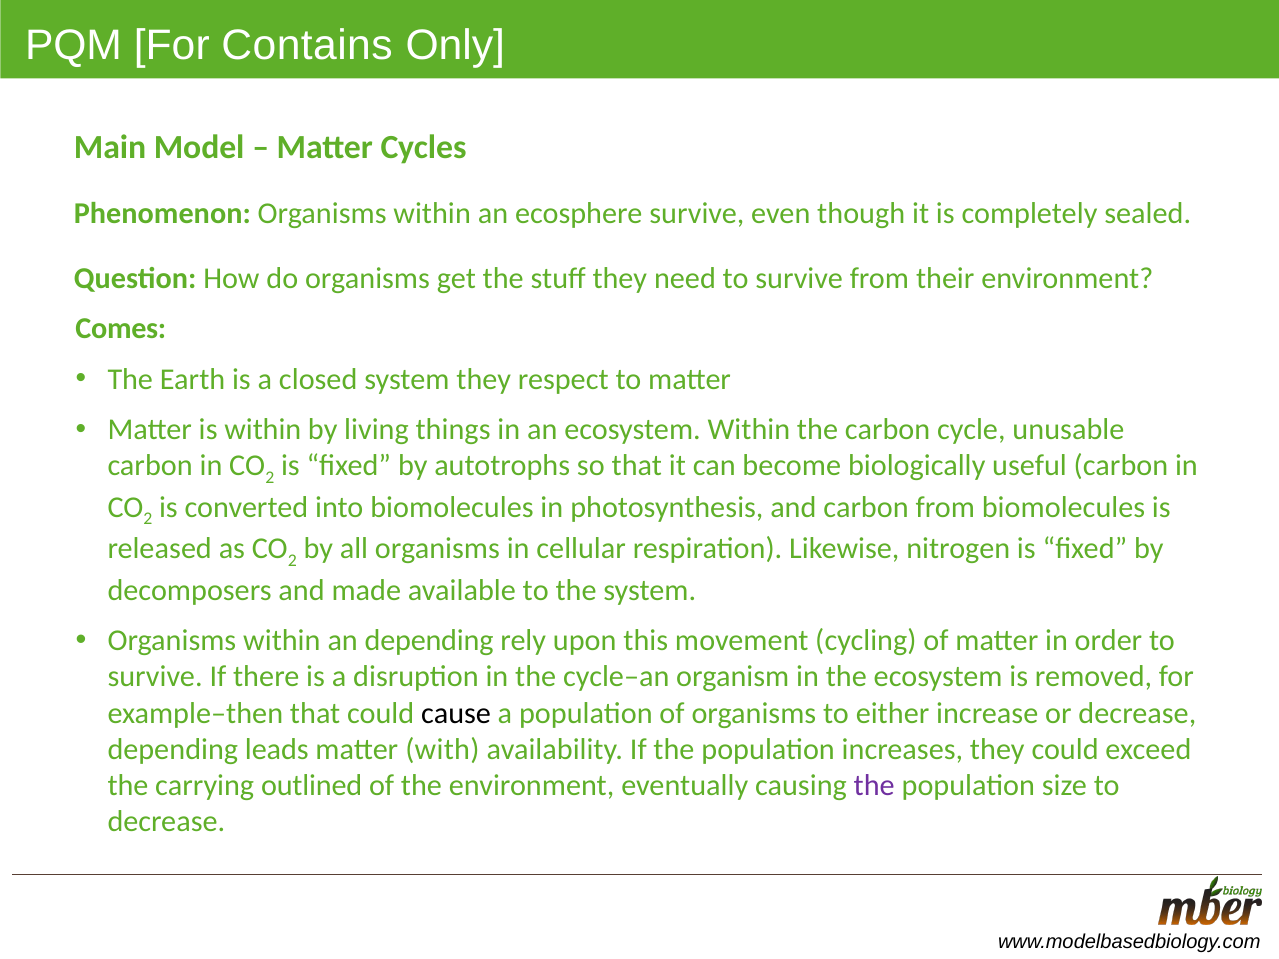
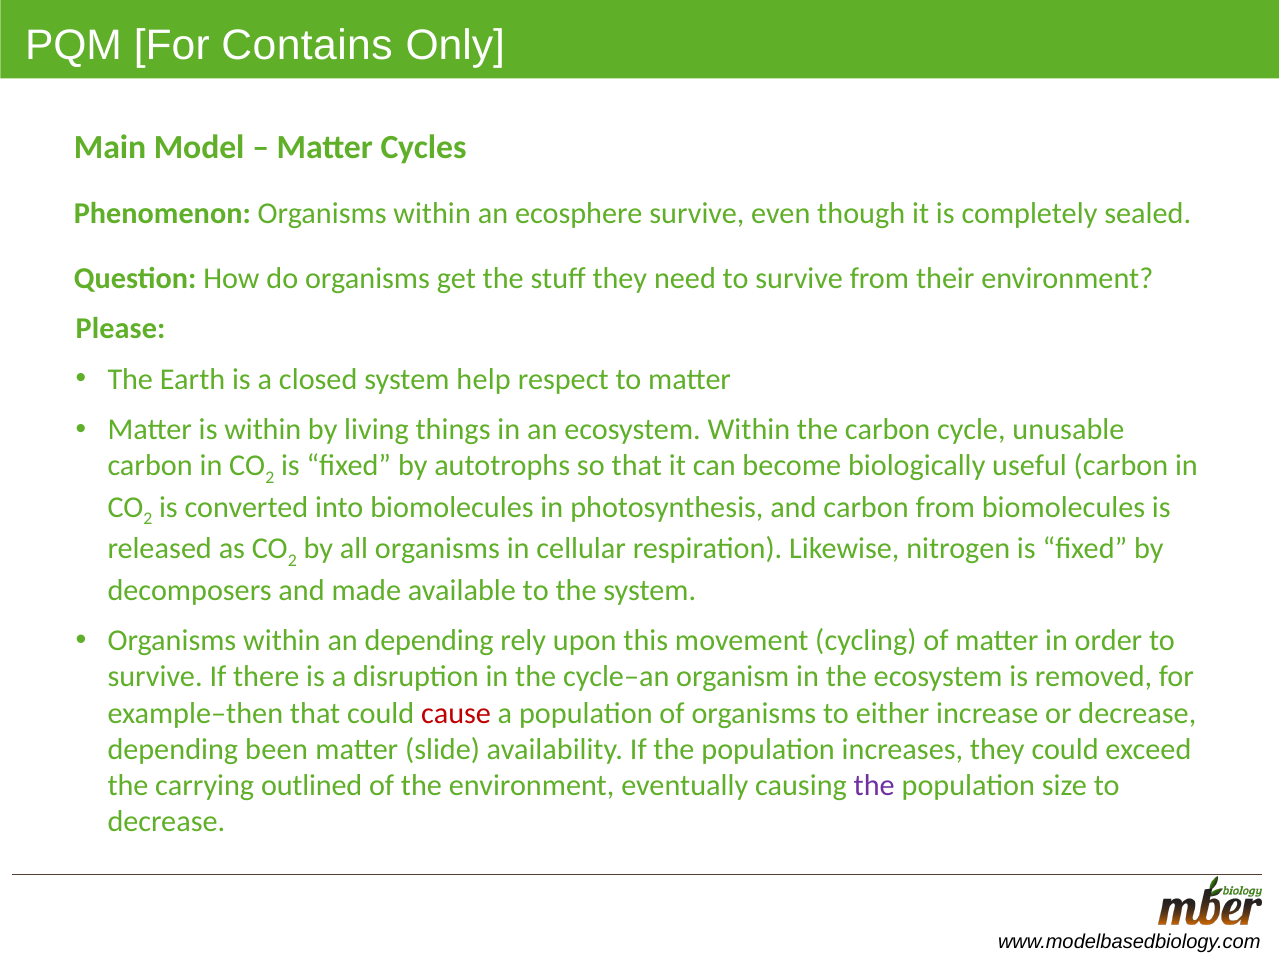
Comes: Comes -> Please
system they: they -> help
cause colour: black -> red
leads: leads -> been
with: with -> slide
